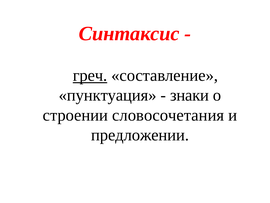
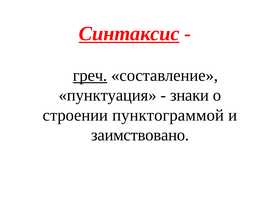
Синтаксис underline: none -> present
словосочетания: словосочетания -> пунктограммой
предложении: предложении -> заимствовано
